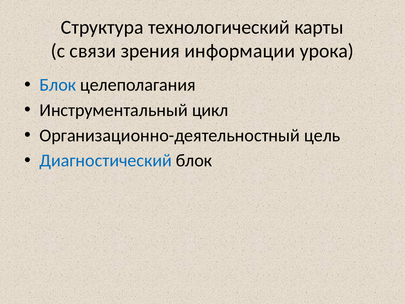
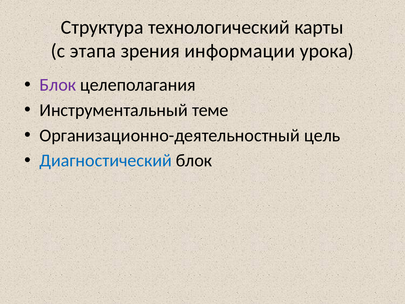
связи: связи -> этапа
Блок at (58, 85) colour: blue -> purple
цикл: цикл -> теме
